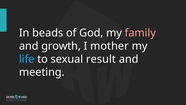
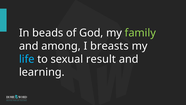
family colour: pink -> light green
growth: growth -> among
mother: mother -> breasts
meeting: meeting -> learning
